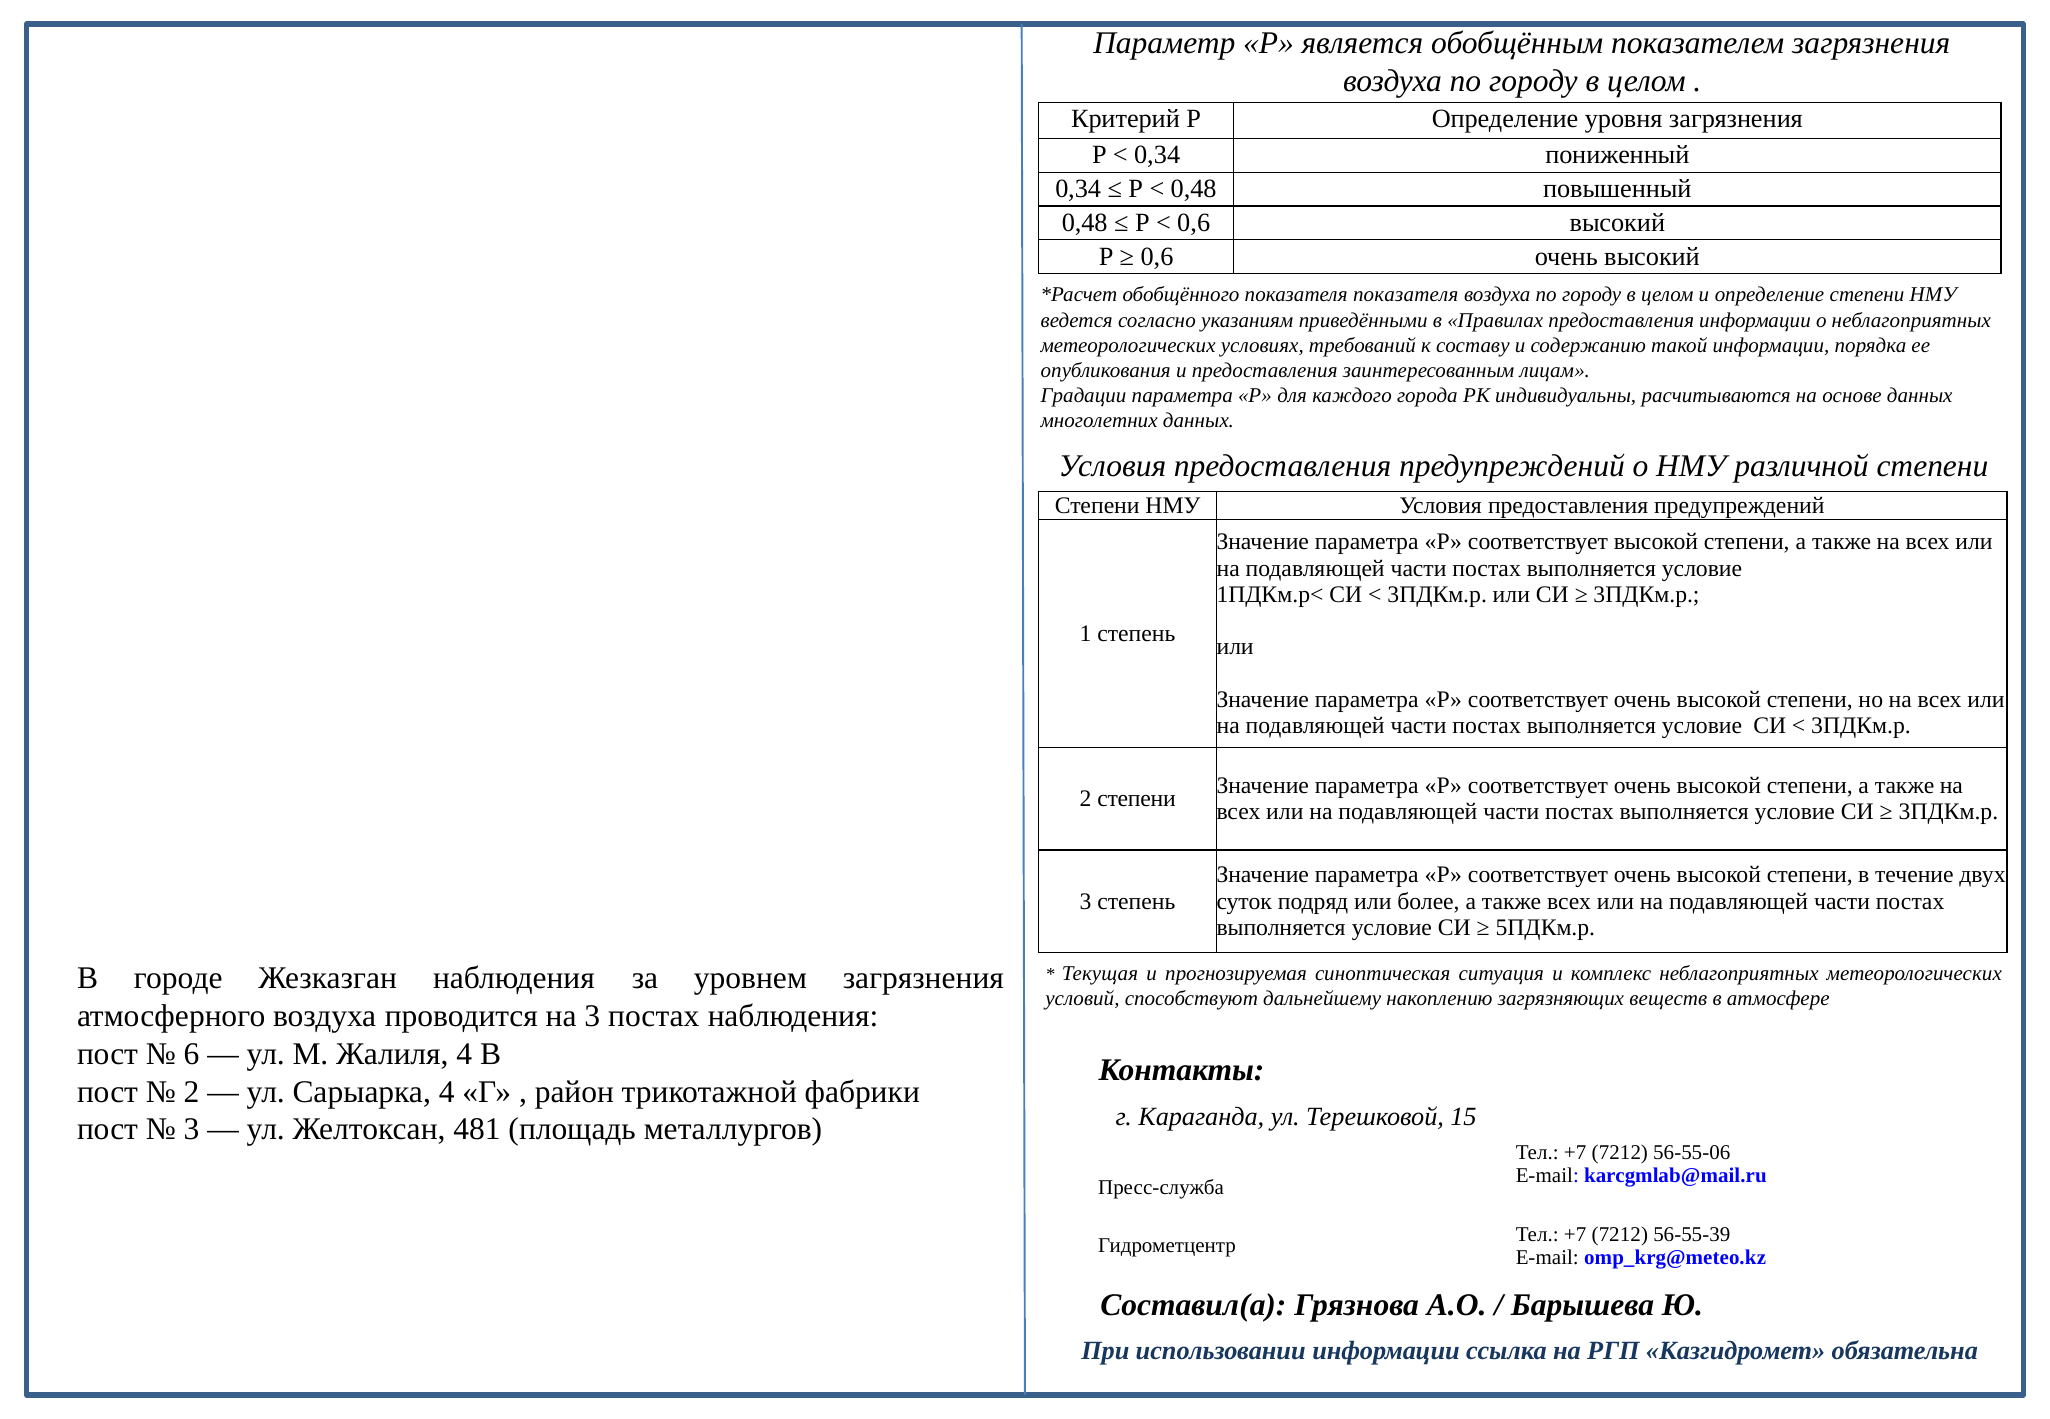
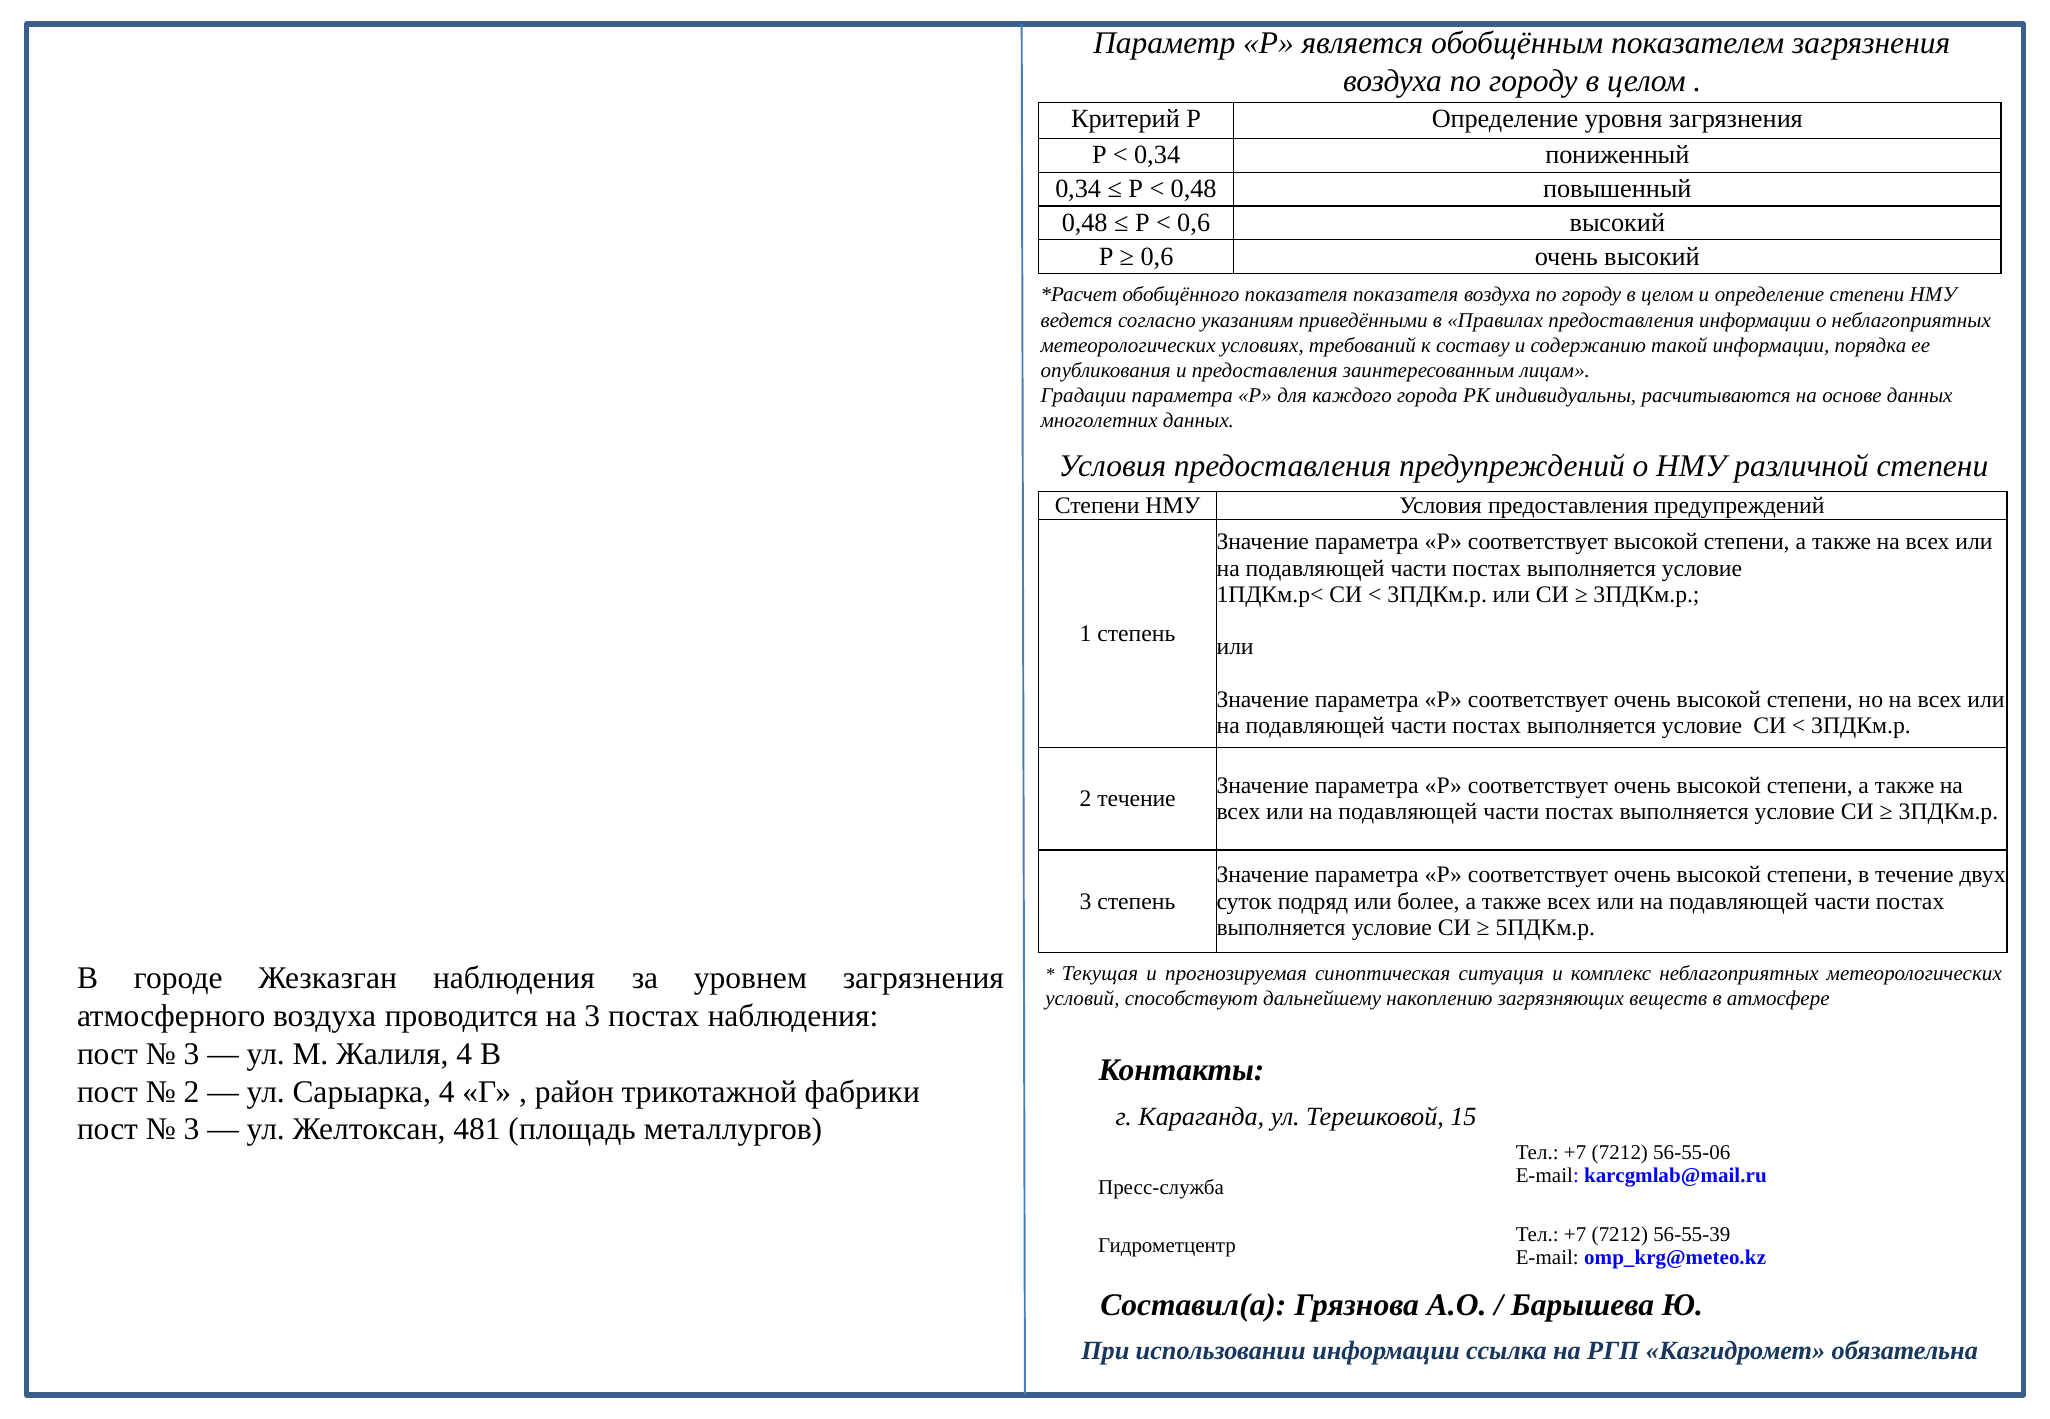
2 степени: степени -> течение
6 at (192, 1054): 6 -> 3
